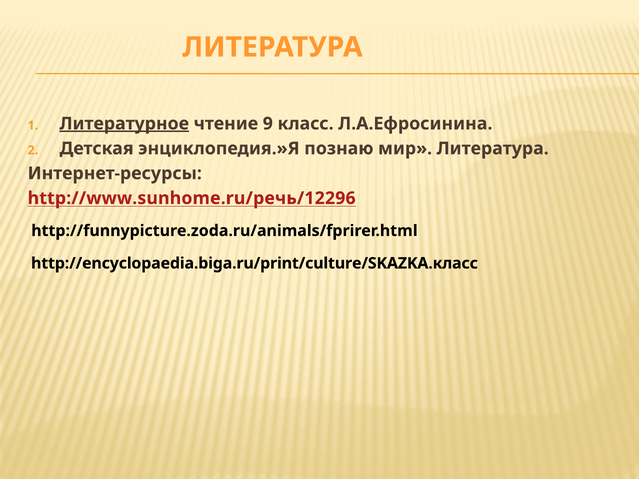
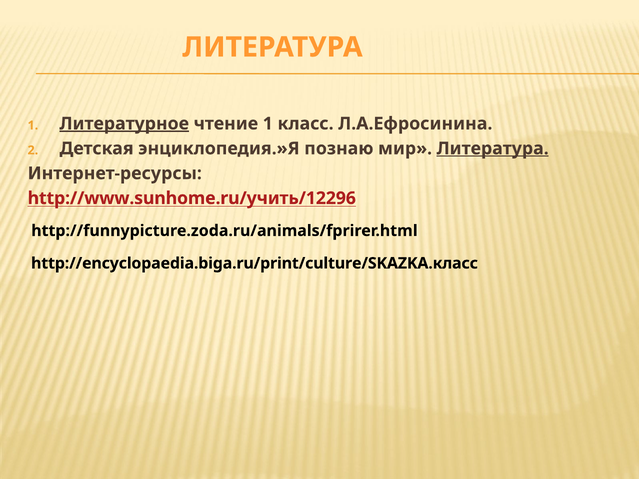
чтение 9: 9 -> 1
Литература at (493, 149) underline: none -> present
http://www.sunhome.ru/речь/12296: http://www.sunhome.ru/речь/12296 -> http://www.sunhome.ru/учить/12296
